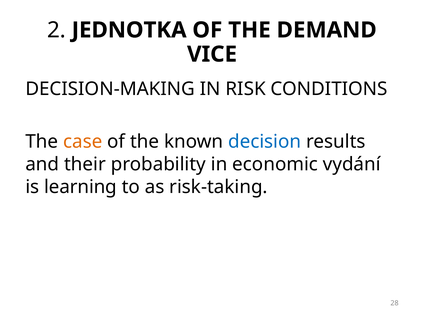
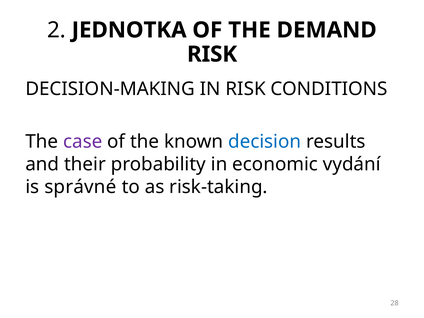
VICE at (212, 54): VICE -> RISK
case colour: orange -> purple
learning: learning -> správné
